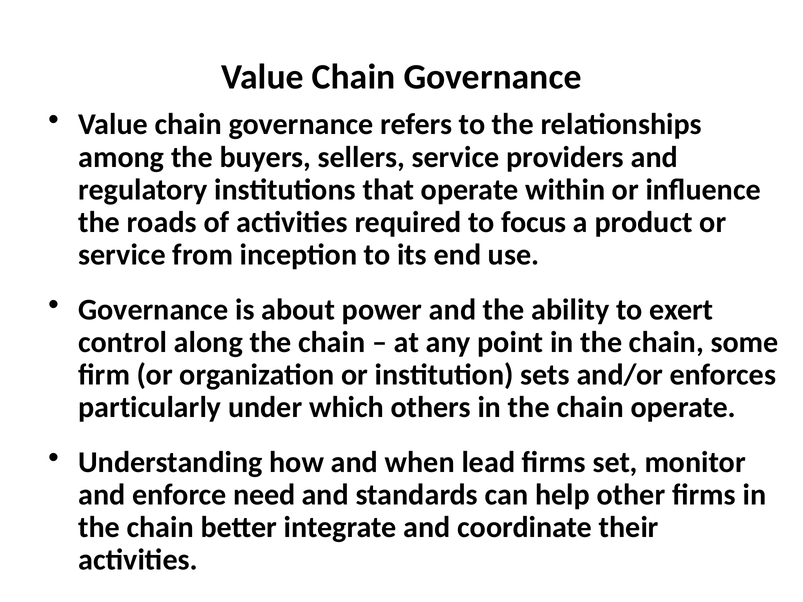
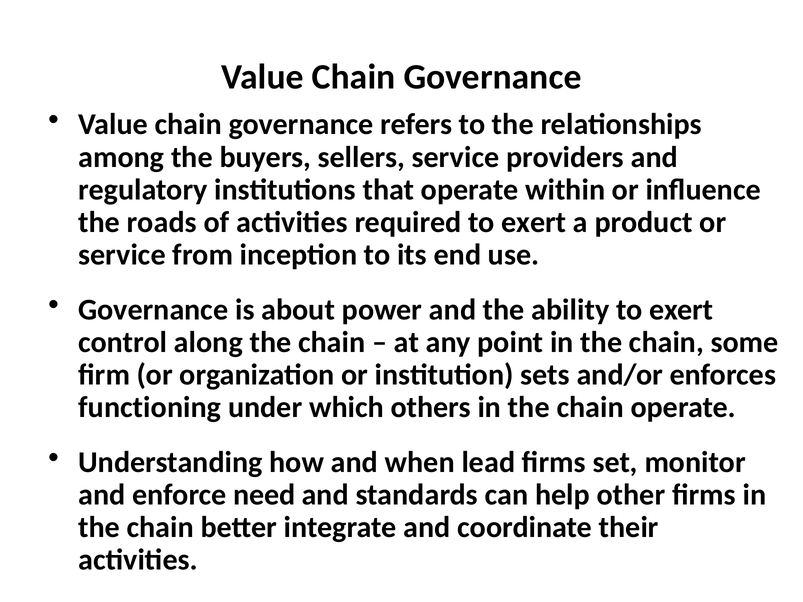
required to focus: focus -> exert
particularly: particularly -> functioning
